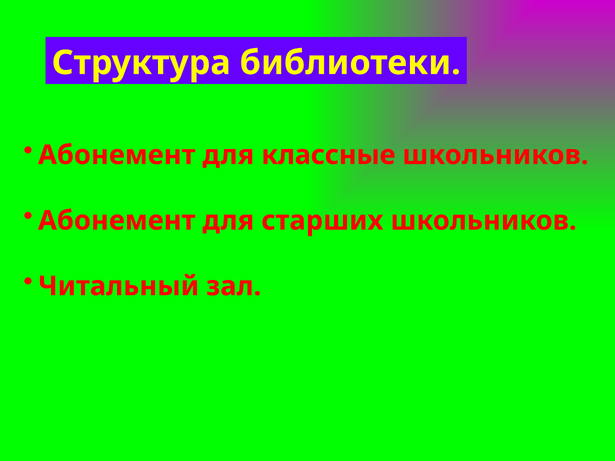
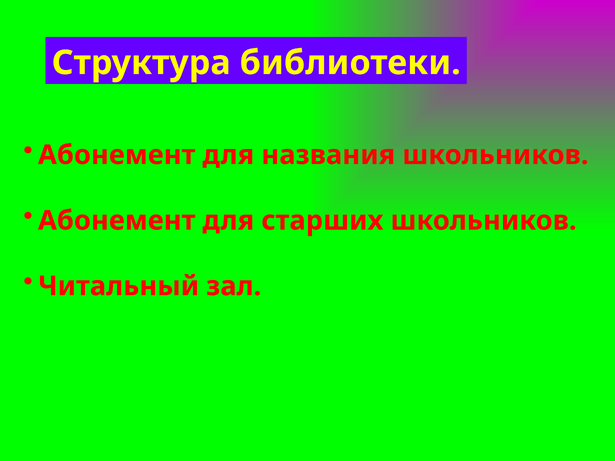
классные: классные -> названия
